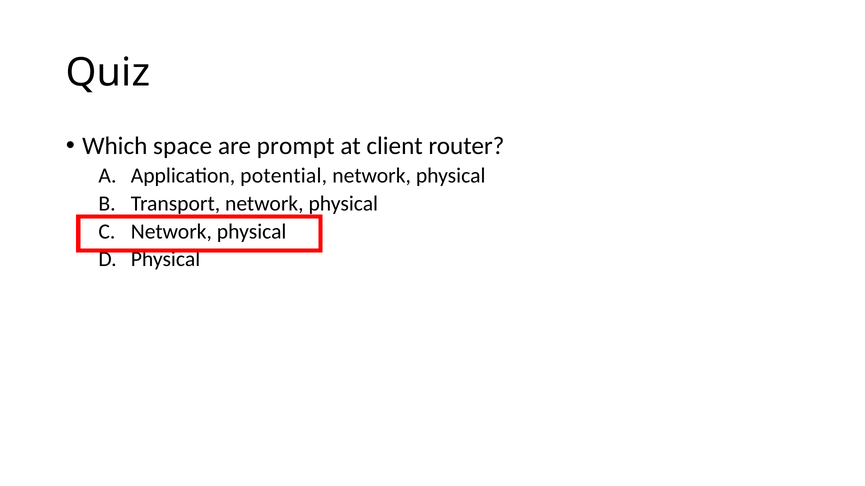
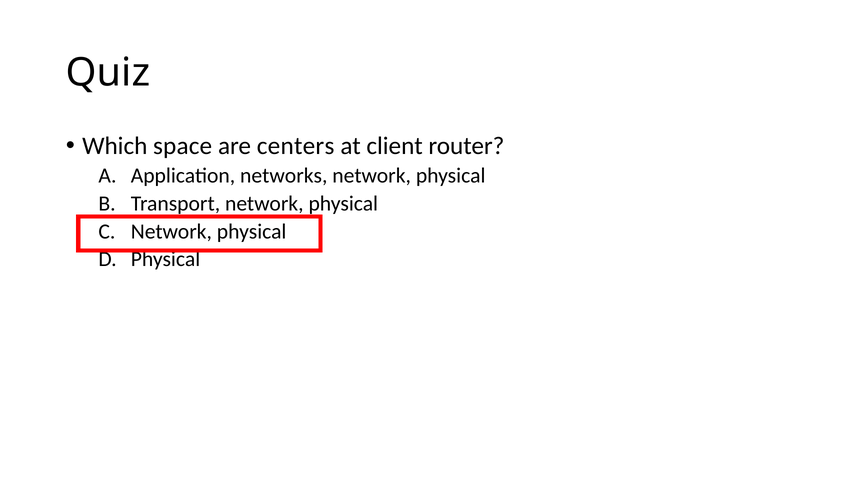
prompt: prompt -> centers
potential: potential -> networks
